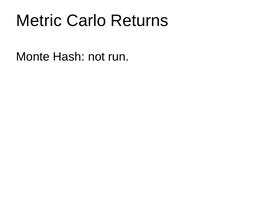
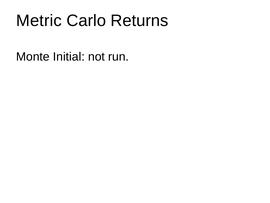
Hash: Hash -> Initial
